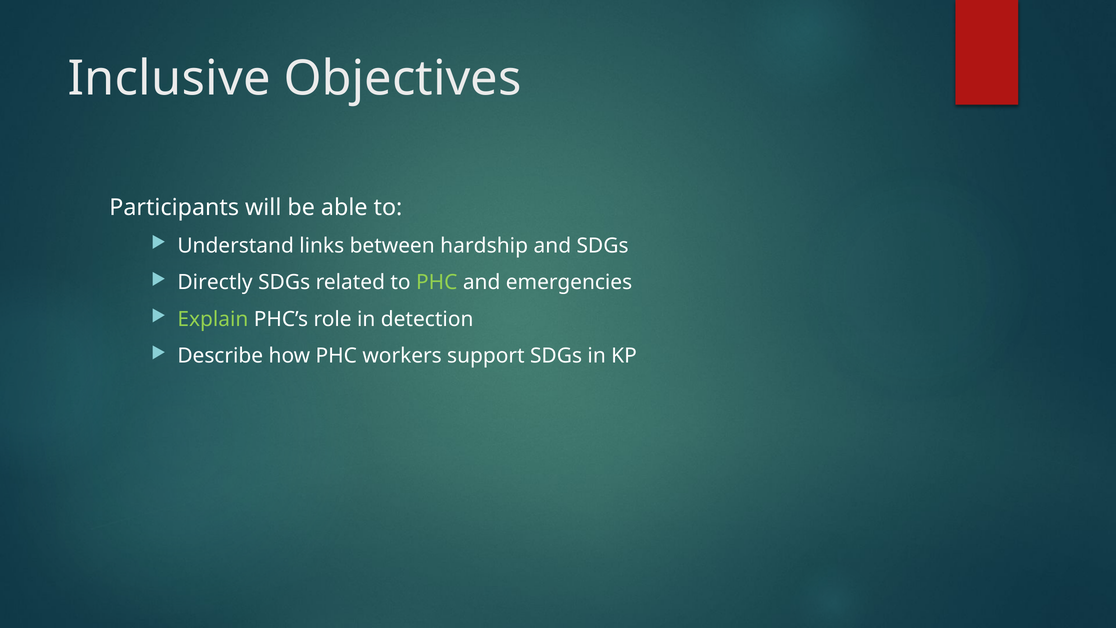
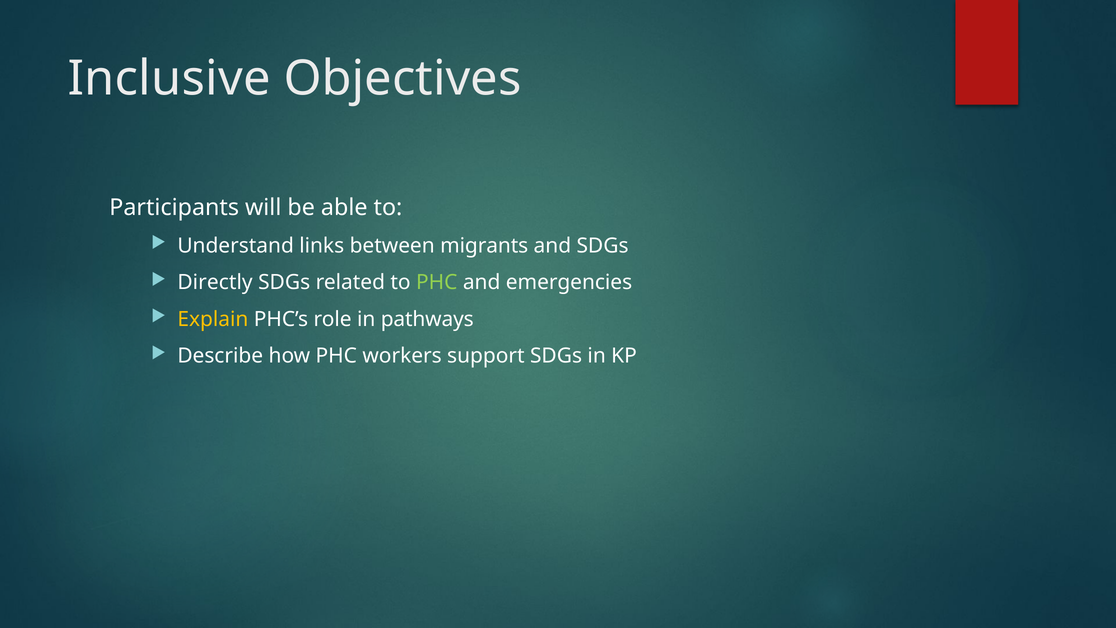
hardship: hardship -> migrants
Explain colour: light green -> yellow
detection: detection -> pathways
